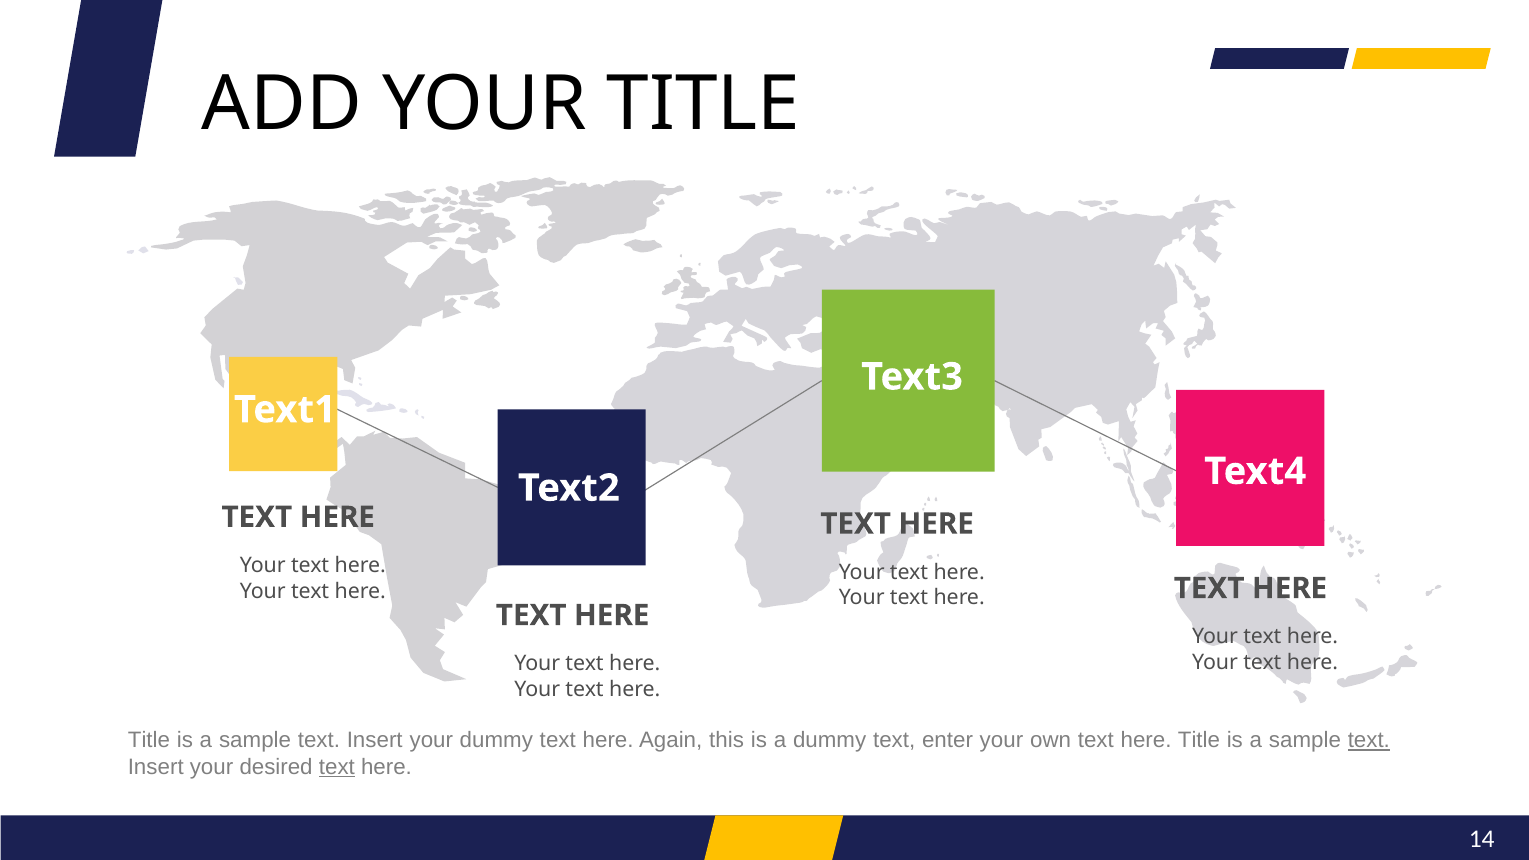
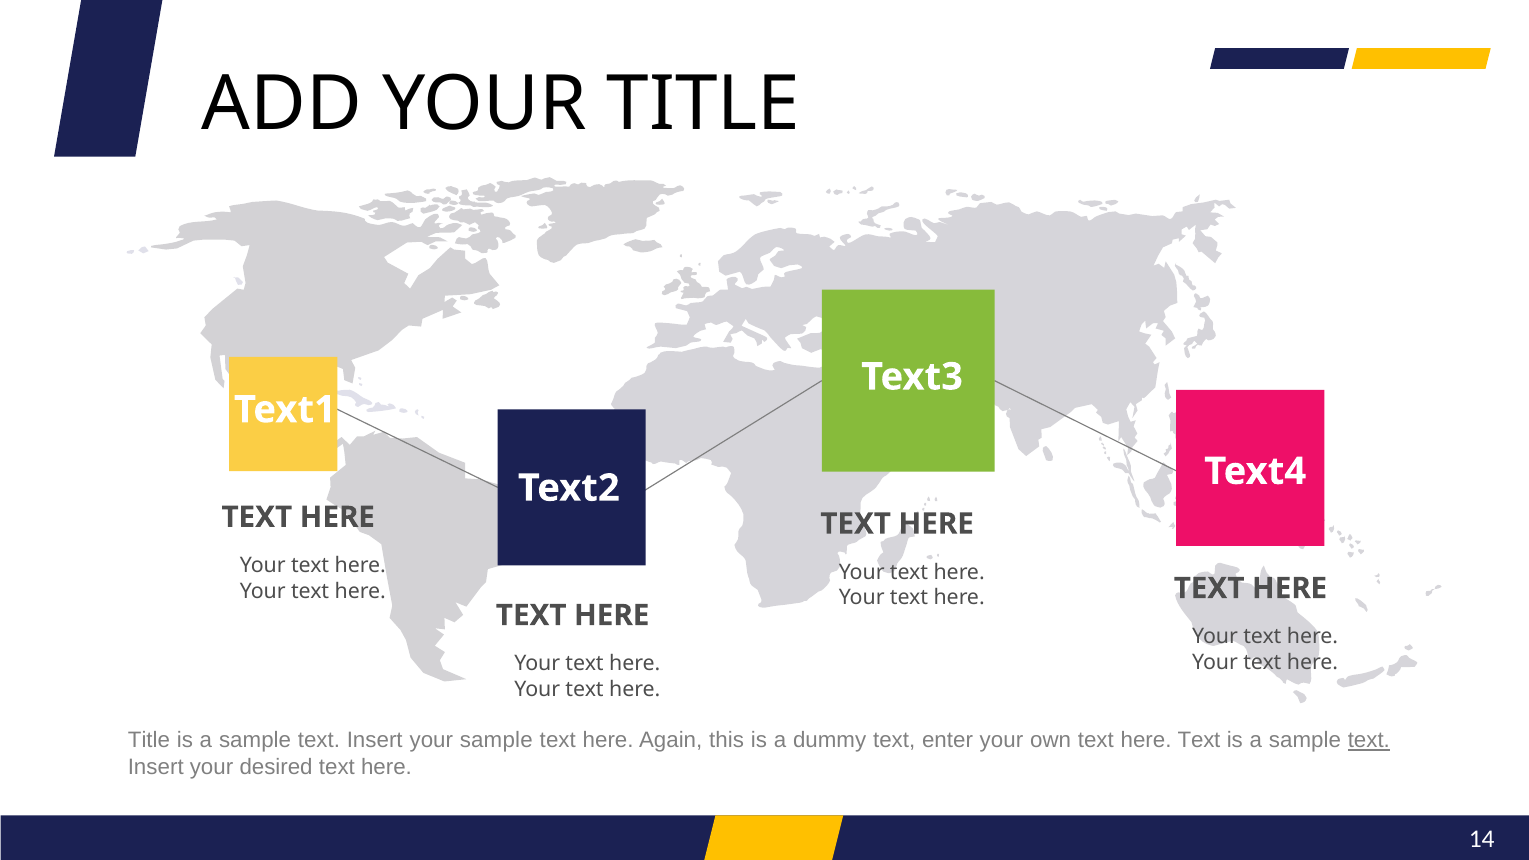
your dummy: dummy -> sample
own text here Title: Title -> Text
text at (337, 767) underline: present -> none
